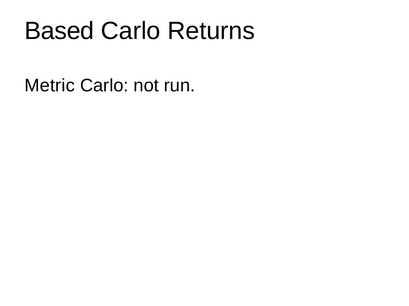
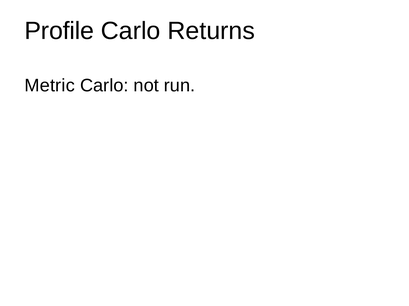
Based: Based -> Profile
